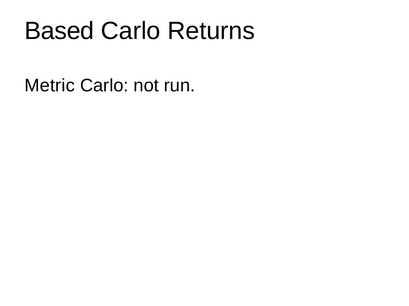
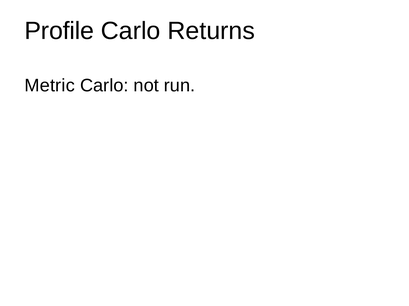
Based: Based -> Profile
